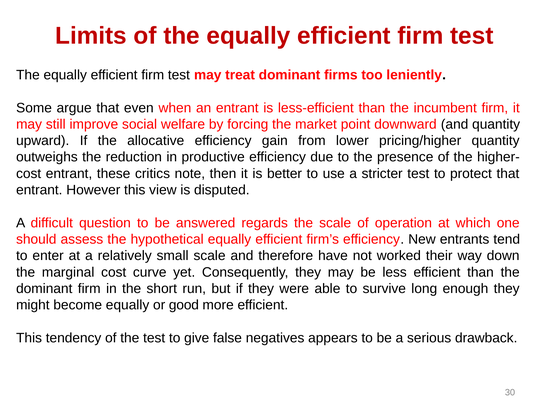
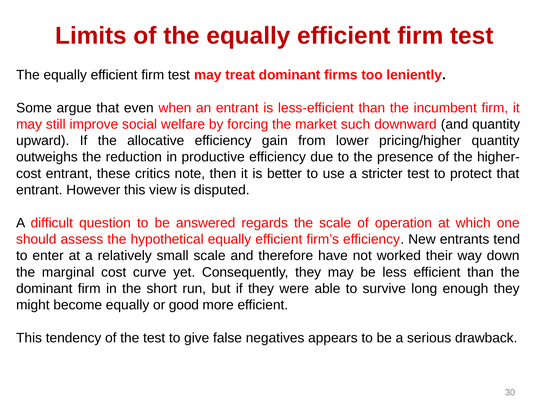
point: point -> such
